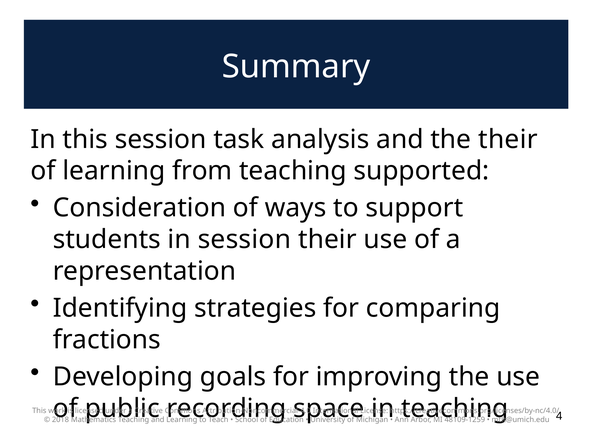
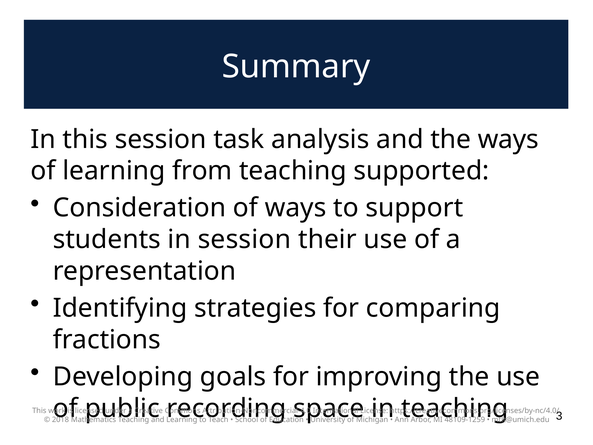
the their: their -> ways
4: 4 -> 3
